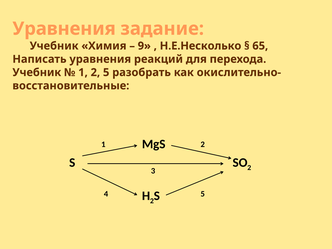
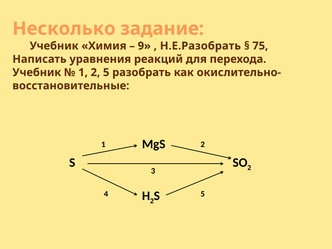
Уравнения at (64, 29): Уравнения -> Несколько
Н.Е.Несколько: Н.Е.Несколько -> Н.Е.Разобрать
65: 65 -> 75
